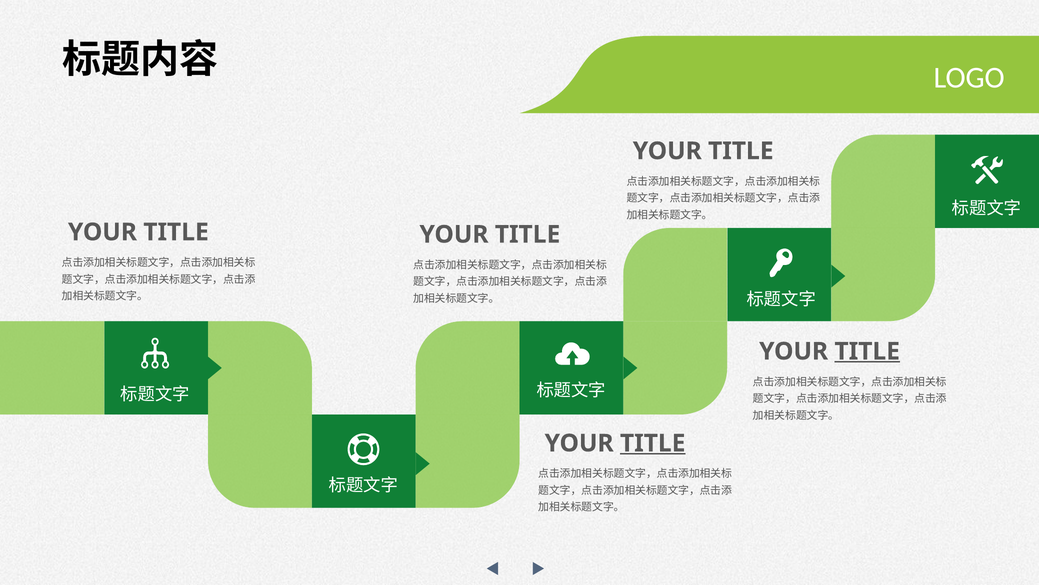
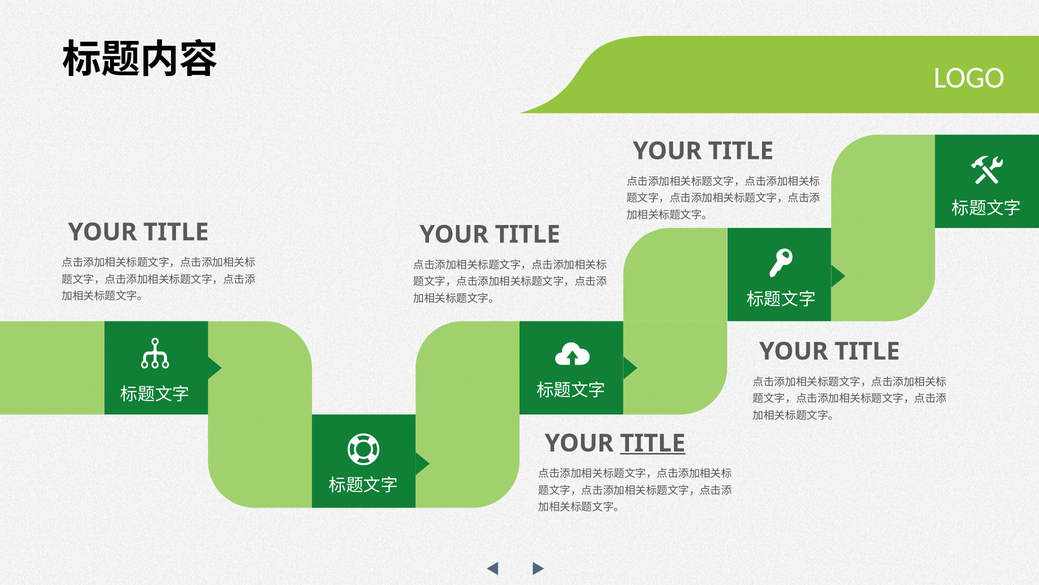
TITLE at (867, 351) underline: present -> none
